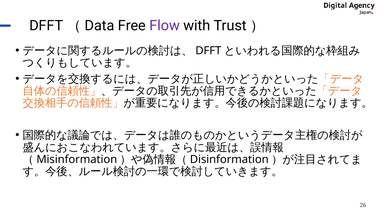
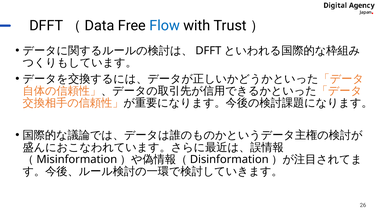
Flow colour: purple -> blue
